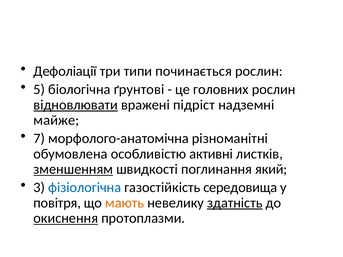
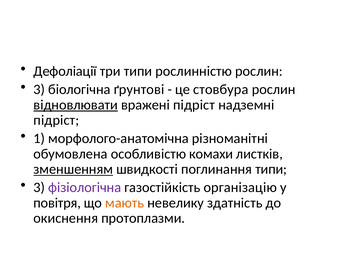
починається: починається -> рослинністю
5 at (39, 89): 5 -> 3
головних: головних -> стовбура
майже at (56, 120): майже -> підріст
7: 7 -> 1
активні: активні -> комахи
поглинання який: який -> типи
фізіологічна colour: blue -> purple
середовища: середовища -> організацію
здатність underline: present -> none
окиснення underline: present -> none
